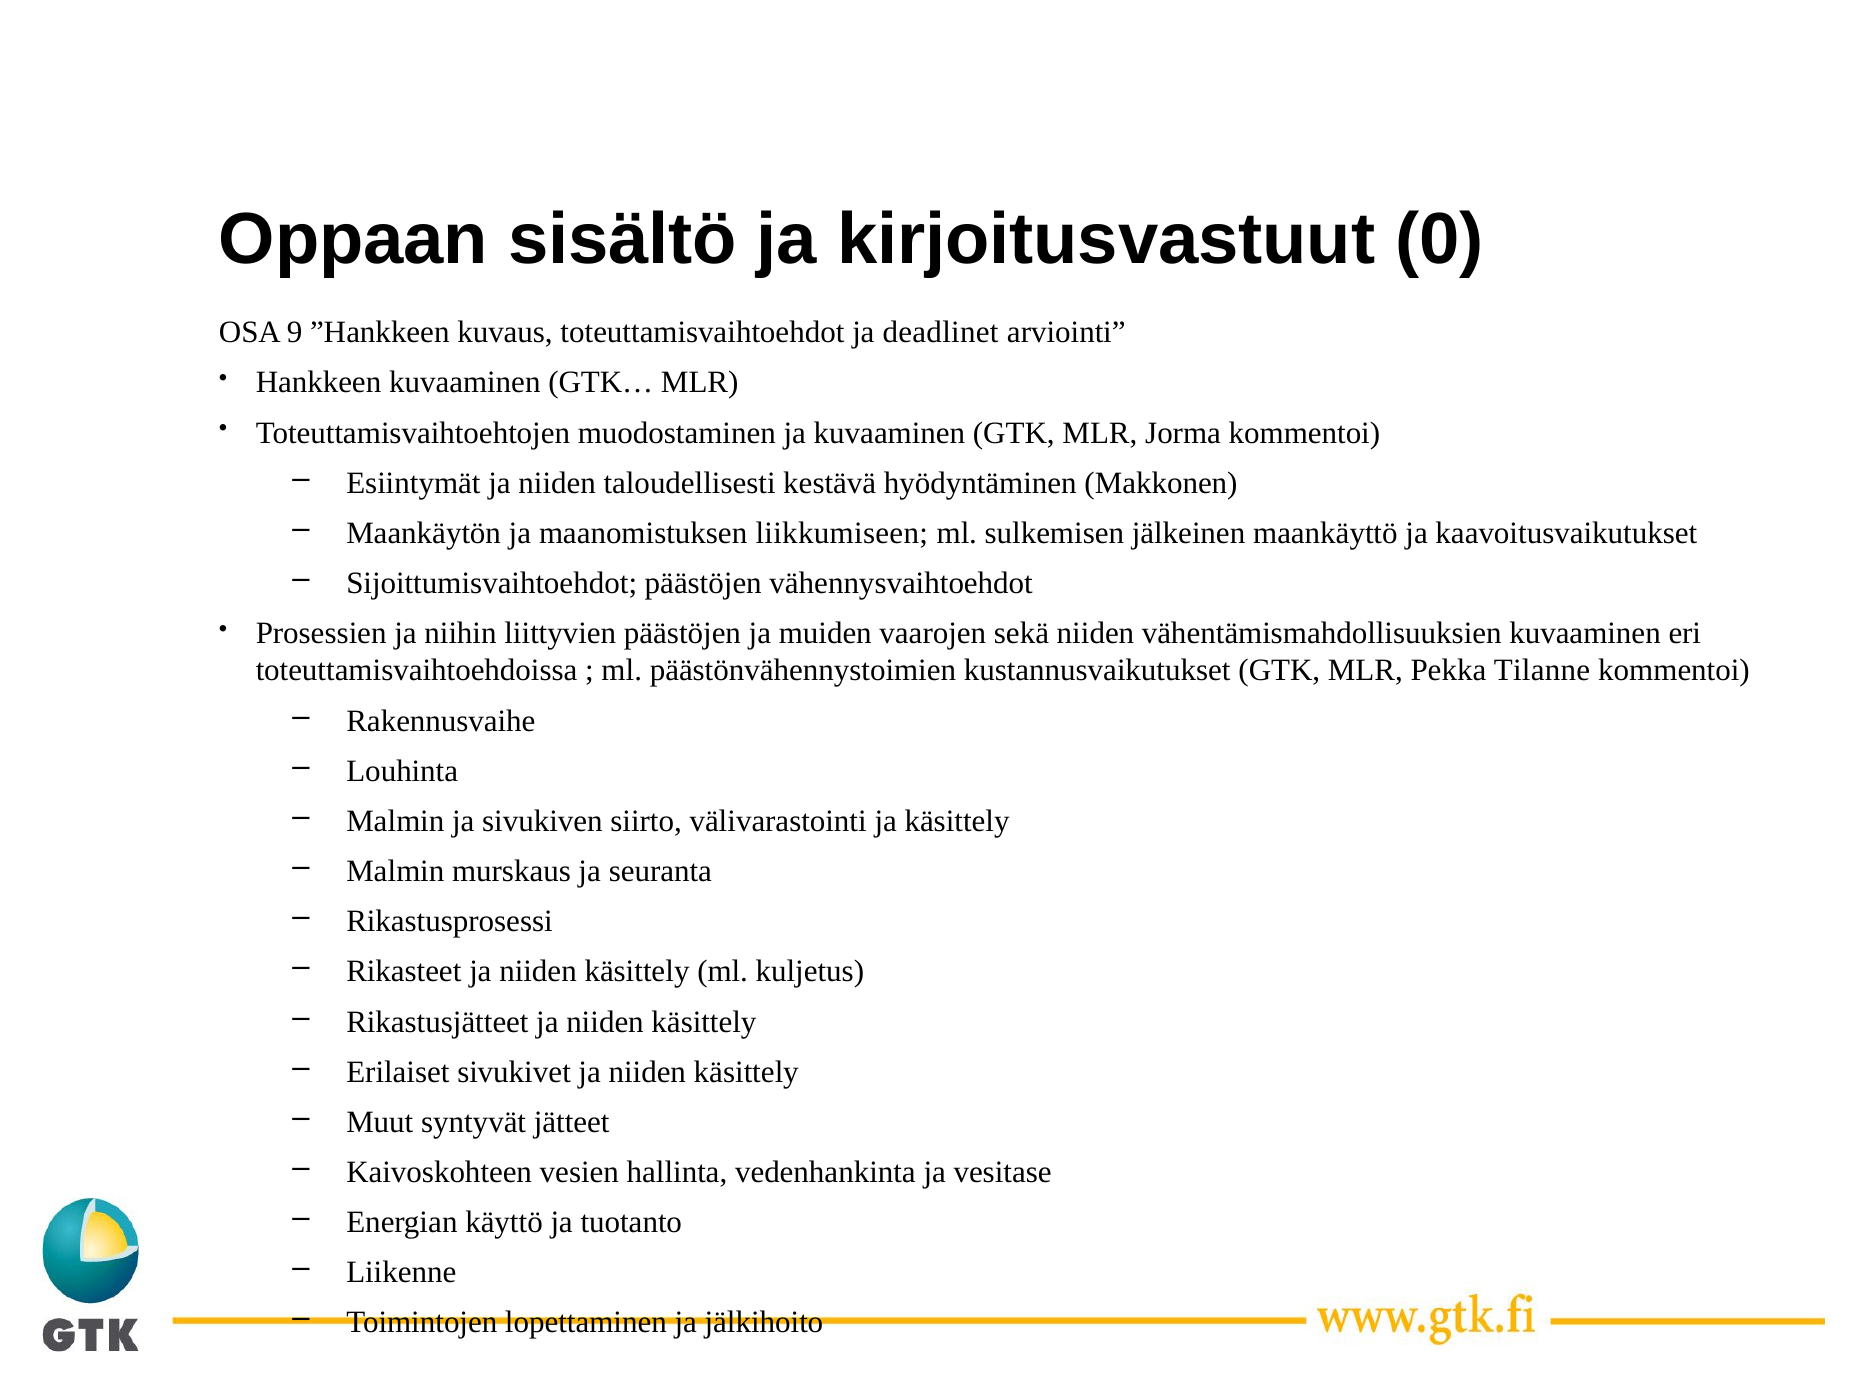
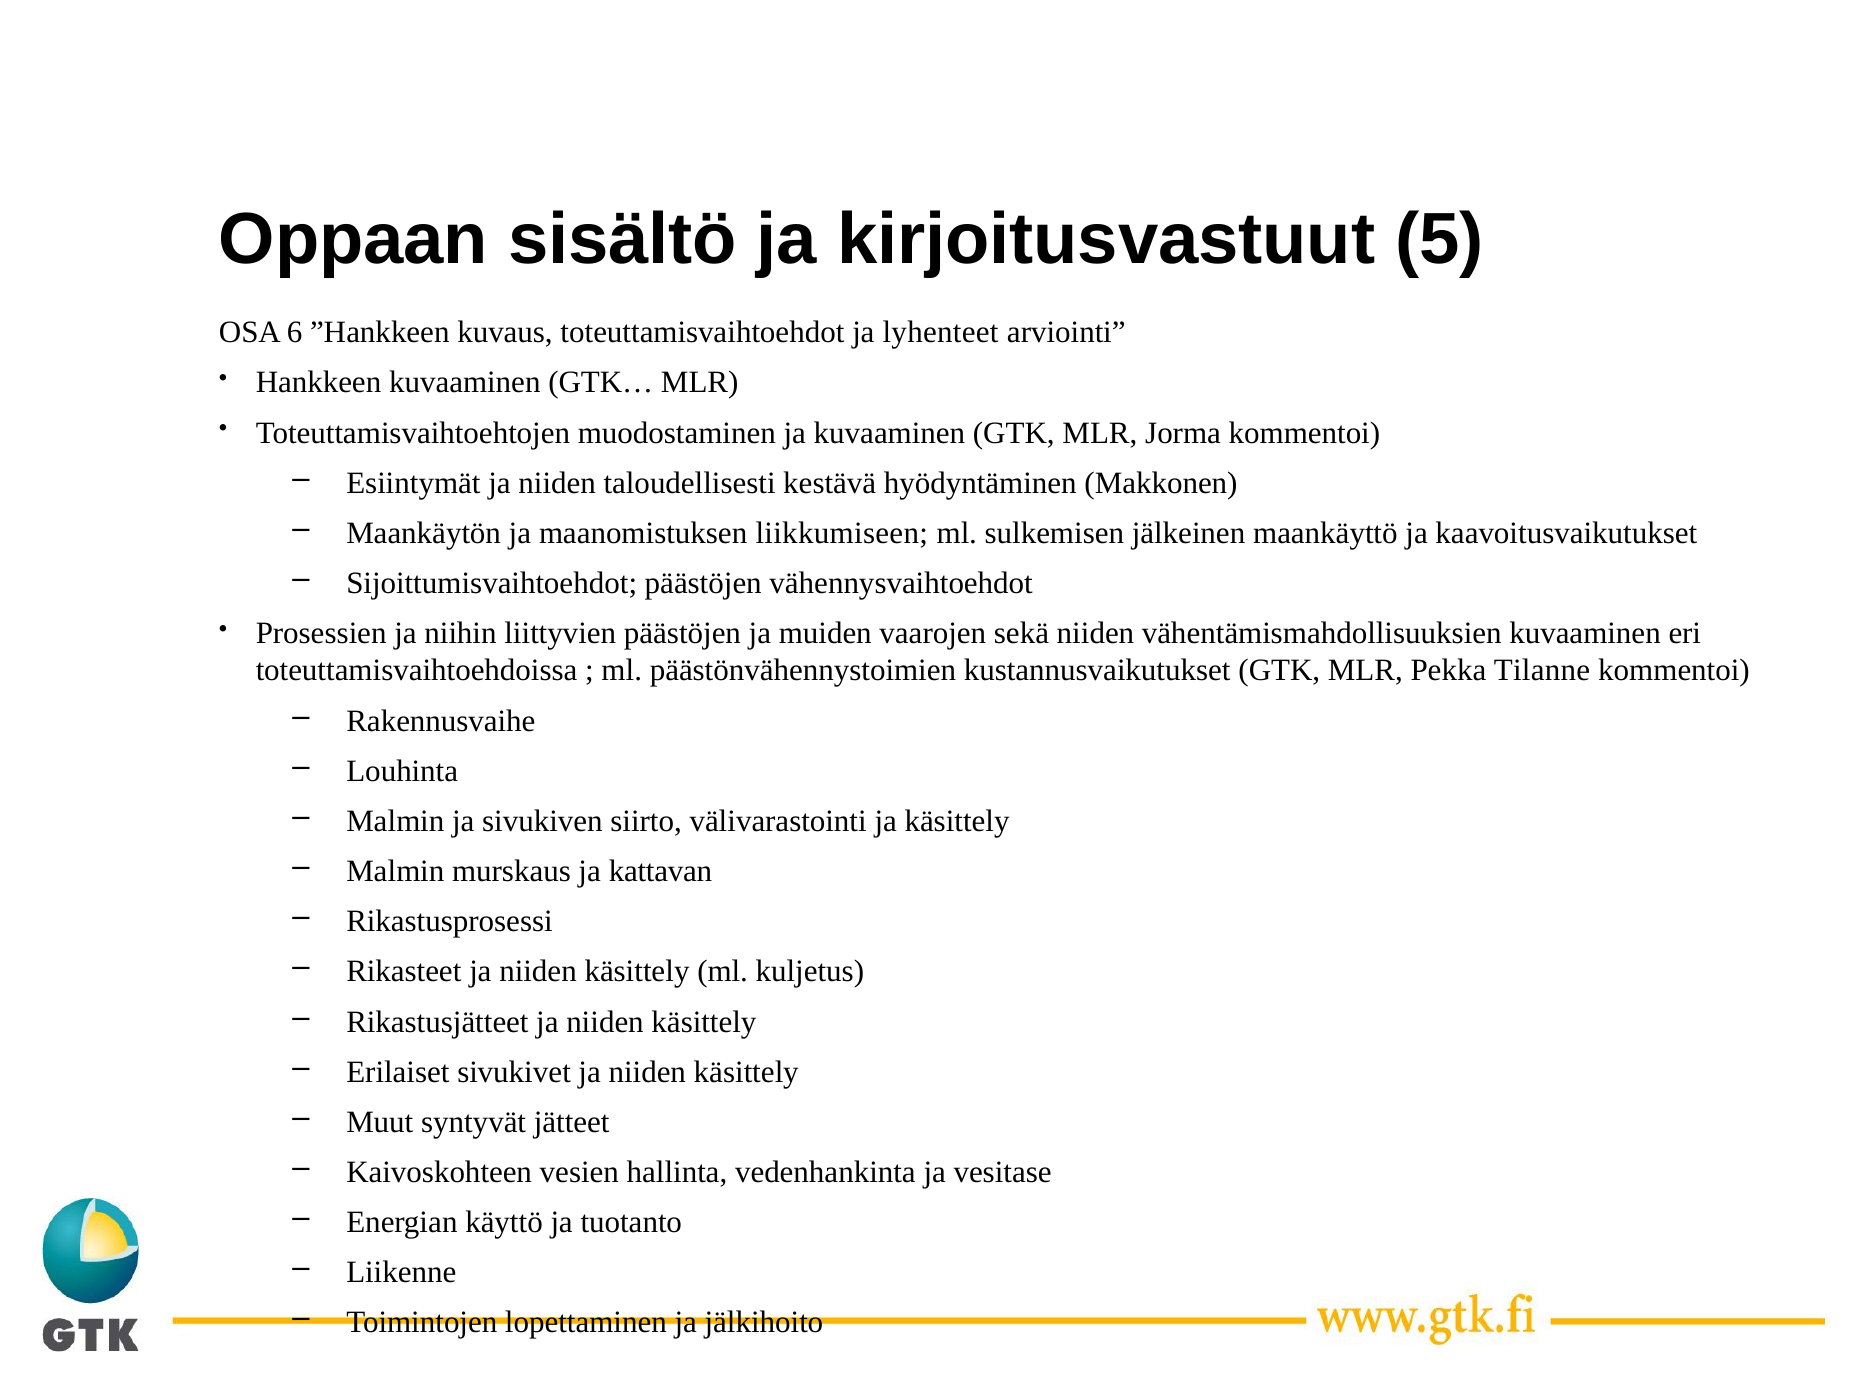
0: 0 -> 5
9: 9 -> 6
deadlinet: deadlinet -> lyhenteet
seuranta: seuranta -> kattavan
